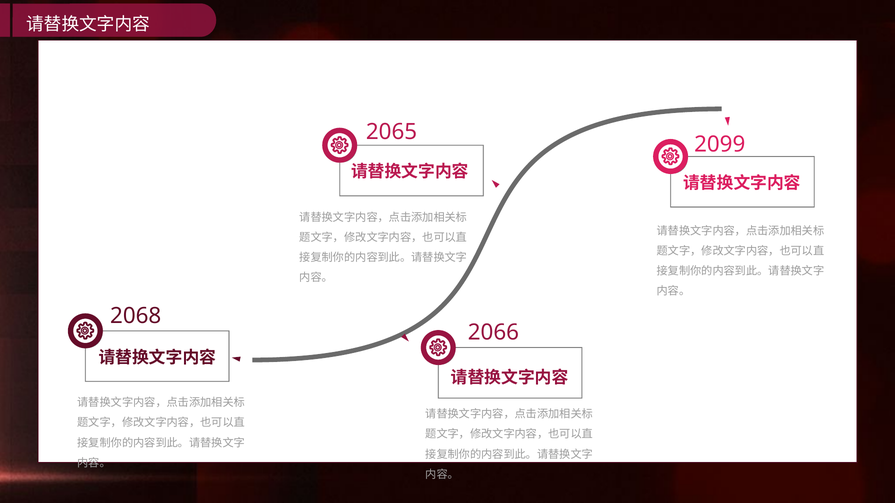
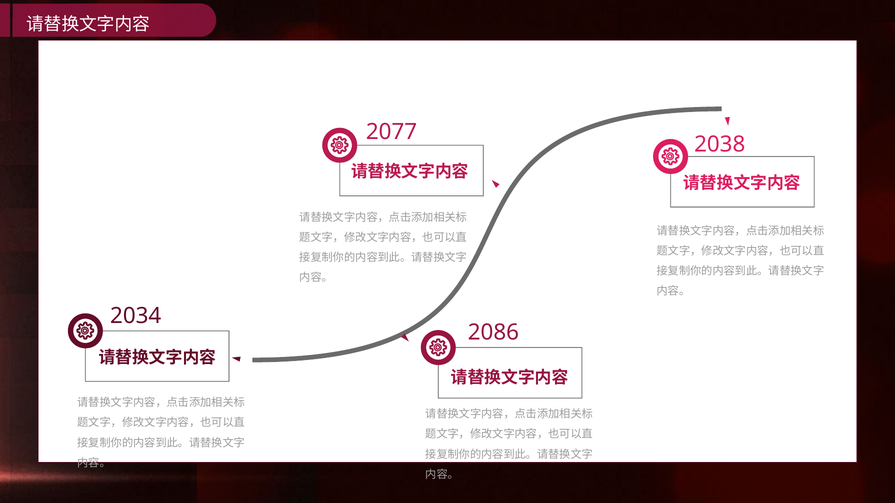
2065: 2065 -> 2077
2099: 2099 -> 2038
2068: 2068 -> 2034
2066: 2066 -> 2086
